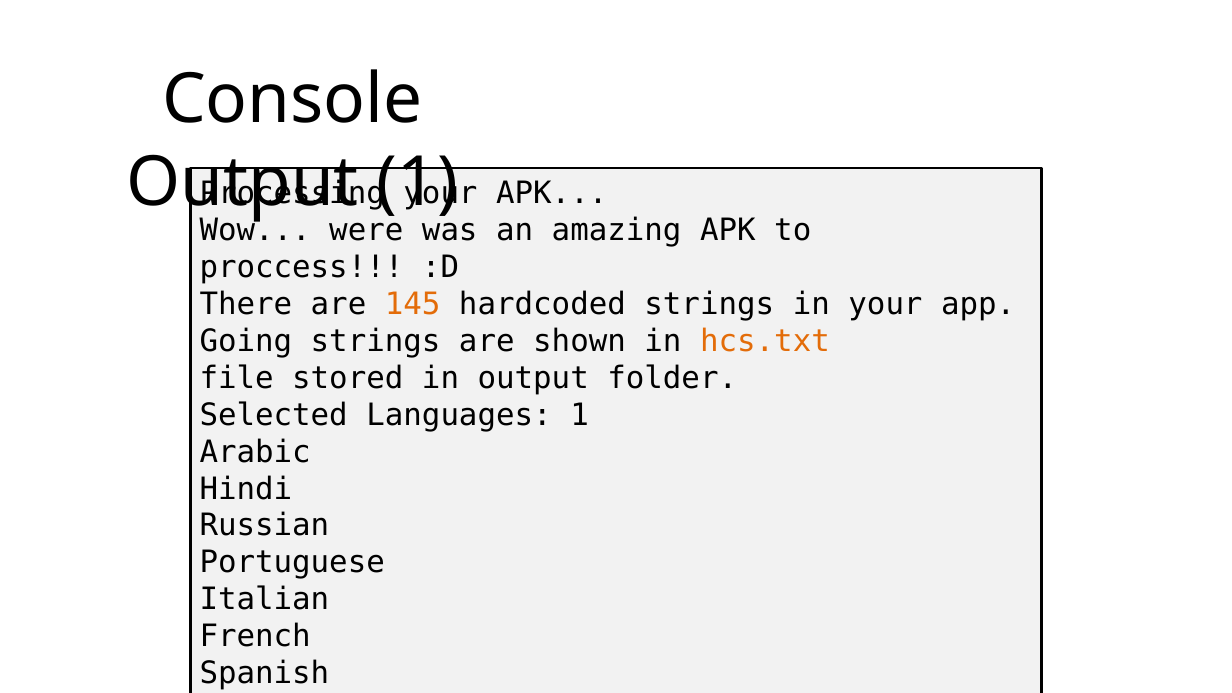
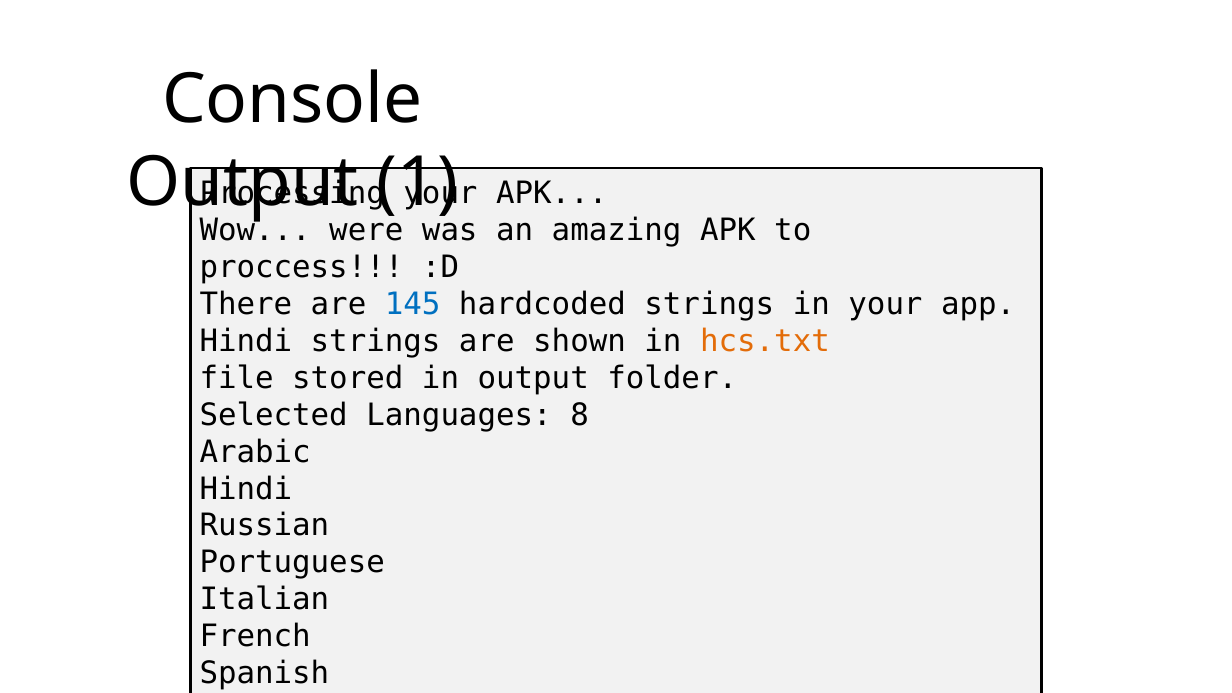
145 colour: orange -> blue
Going at (246, 341): Going -> Hindi
Languages 1: 1 -> 8
